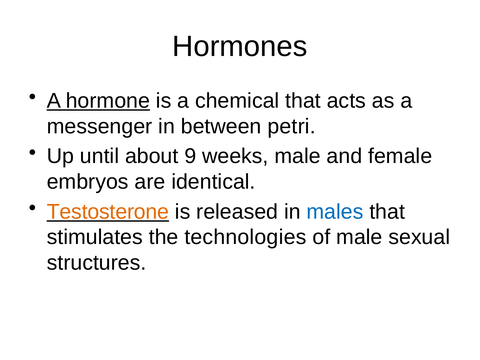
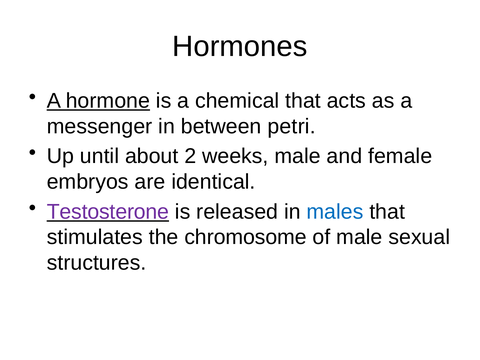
9: 9 -> 2
Testosterone colour: orange -> purple
technologies: technologies -> chromosome
